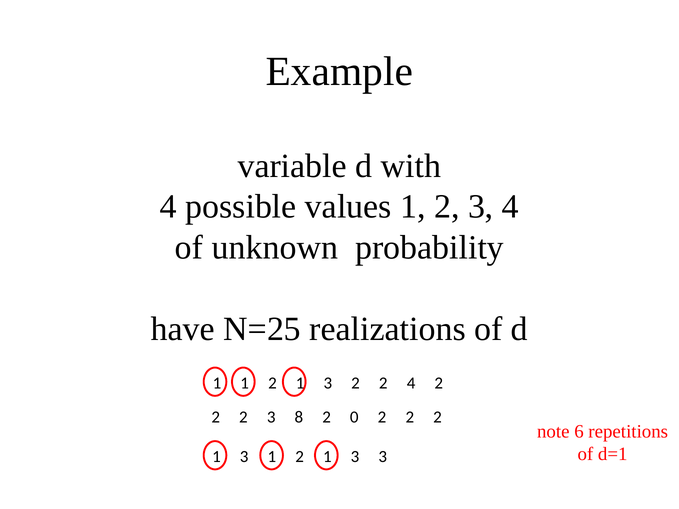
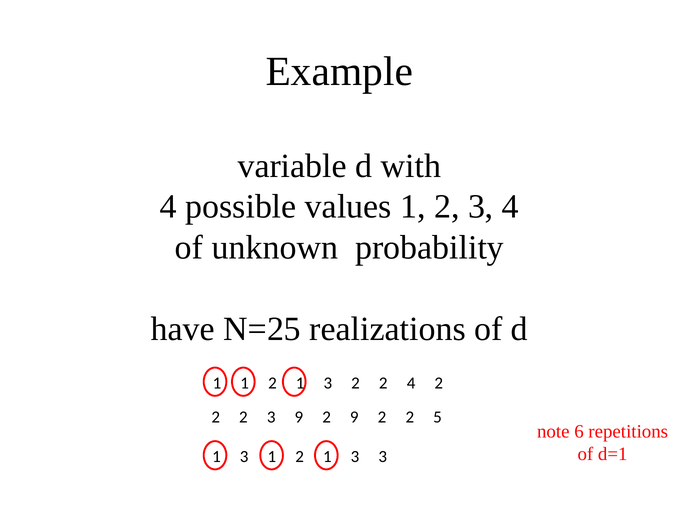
3 8: 8 -> 9
2 0: 0 -> 9
2 at (437, 417): 2 -> 5
